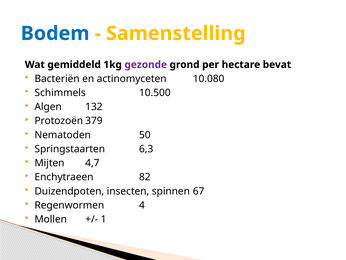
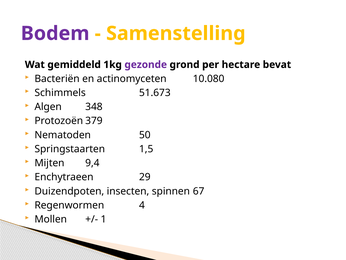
Bodem colour: blue -> purple
10.500: 10.500 -> 51.673
132: 132 -> 348
6,3: 6,3 -> 1,5
4,7: 4,7 -> 9,4
82: 82 -> 29
